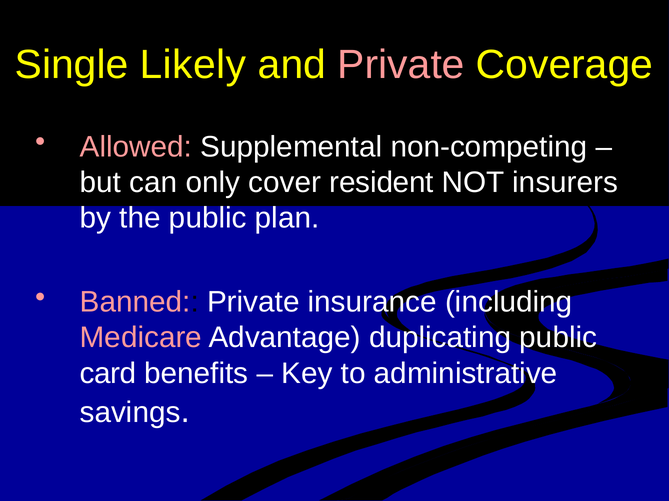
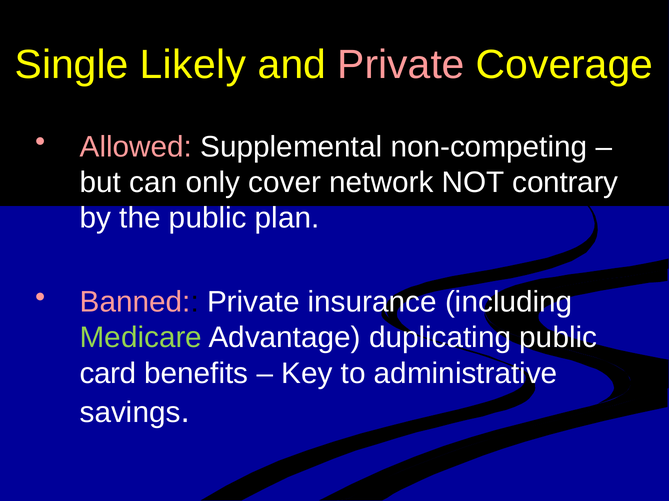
resident: resident -> network
insurers: insurers -> contrary
Medicare colour: pink -> light green
